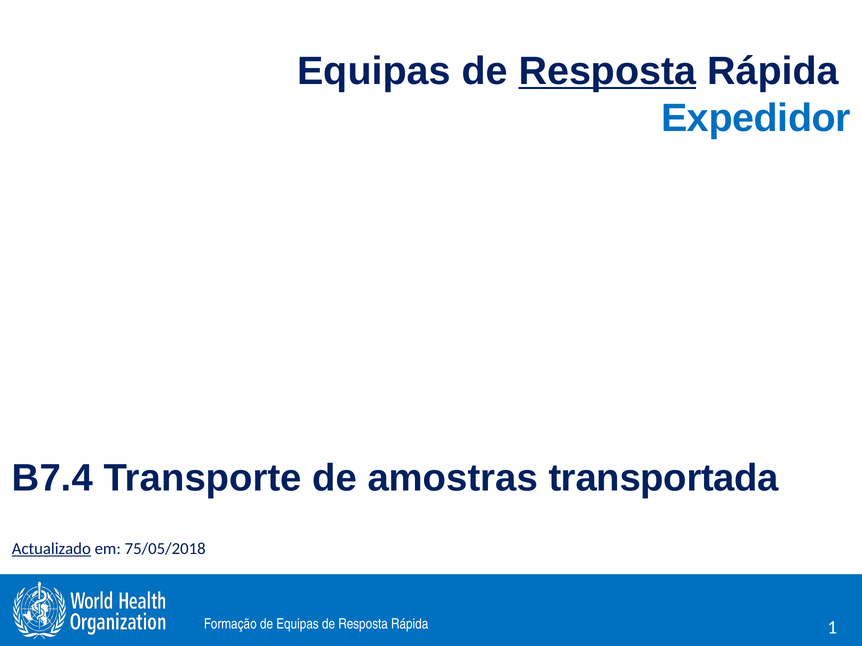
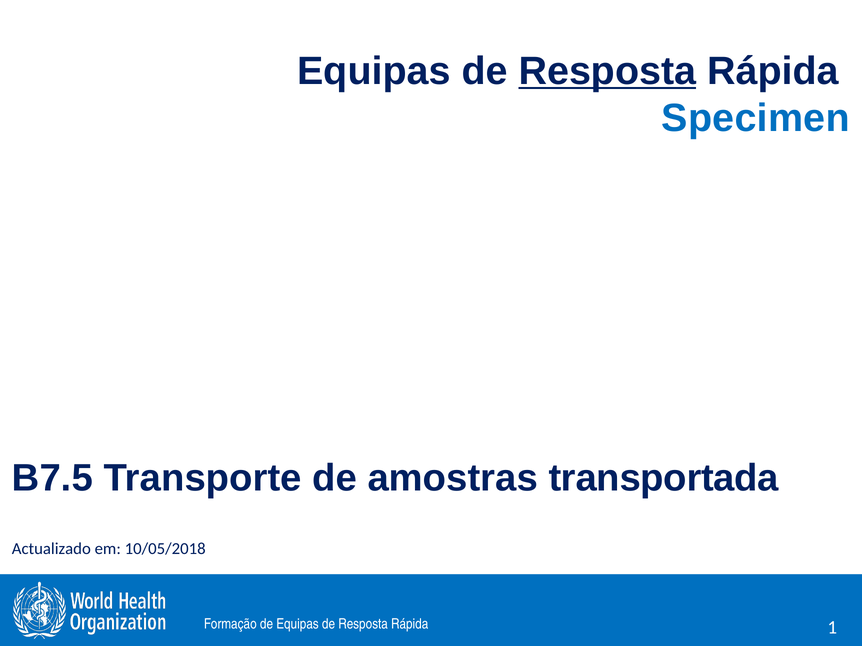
Expedidor: Expedidor -> Specimen
B7.4: B7.4 -> B7.5
Actualizado underline: present -> none
75/05/2018: 75/05/2018 -> 10/05/2018
